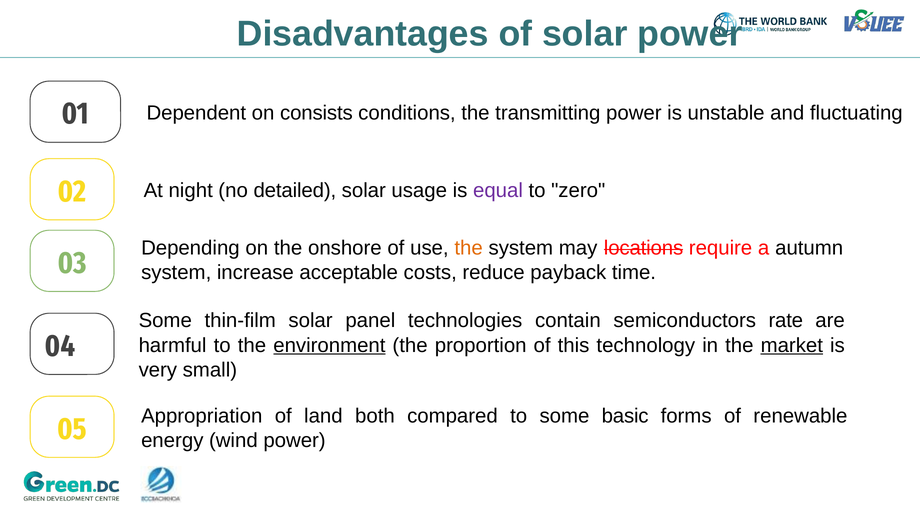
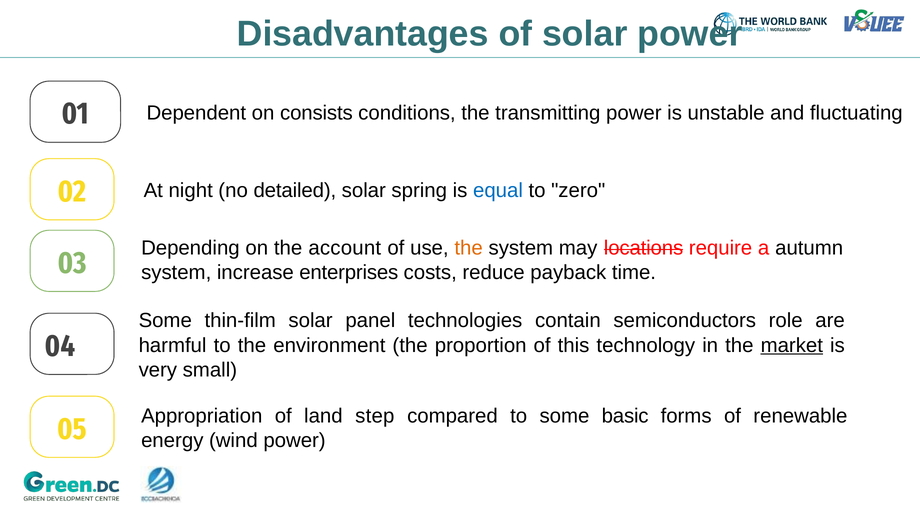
usage: usage -> spring
equal colour: purple -> blue
onshore: onshore -> account
acceptable: acceptable -> enterprises
rate: rate -> role
environment underline: present -> none
both: both -> step
